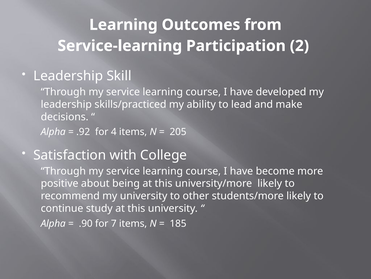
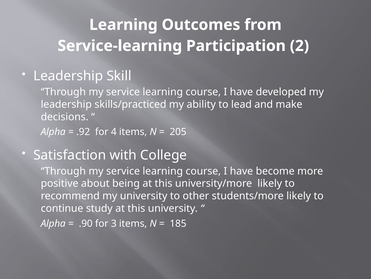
7: 7 -> 3
